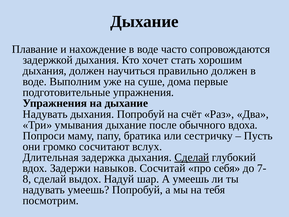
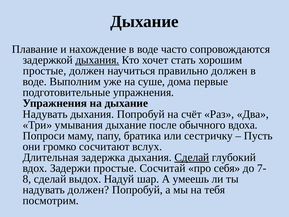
дыхания at (97, 60) underline: none -> present
дыхания at (45, 71): дыхания -> простые
Задержи навыков: навыков -> простые
надувать умеешь: умеешь -> должен
